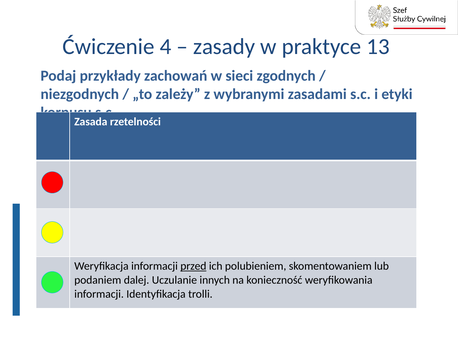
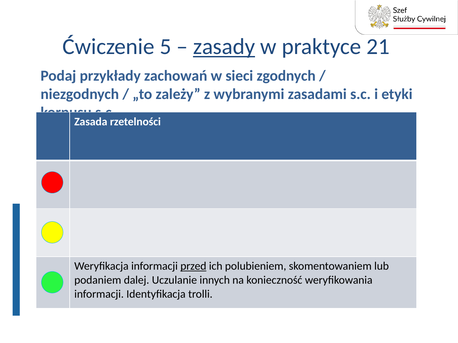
4: 4 -> 5
zasady underline: none -> present
13: 13 -> 21
